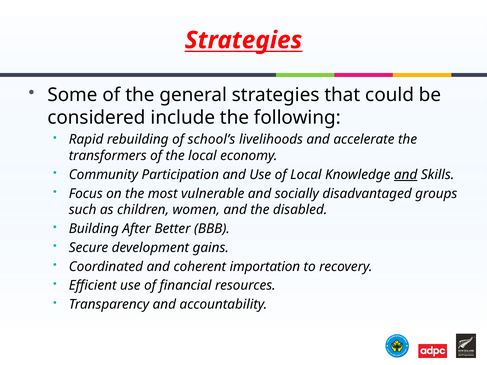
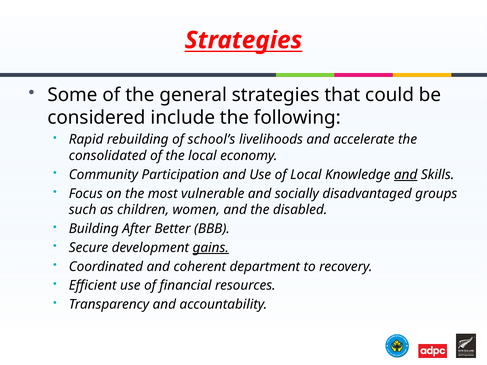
transformers: transformers -> consolidated
gains underline: none -> present
importation: importation -> department
